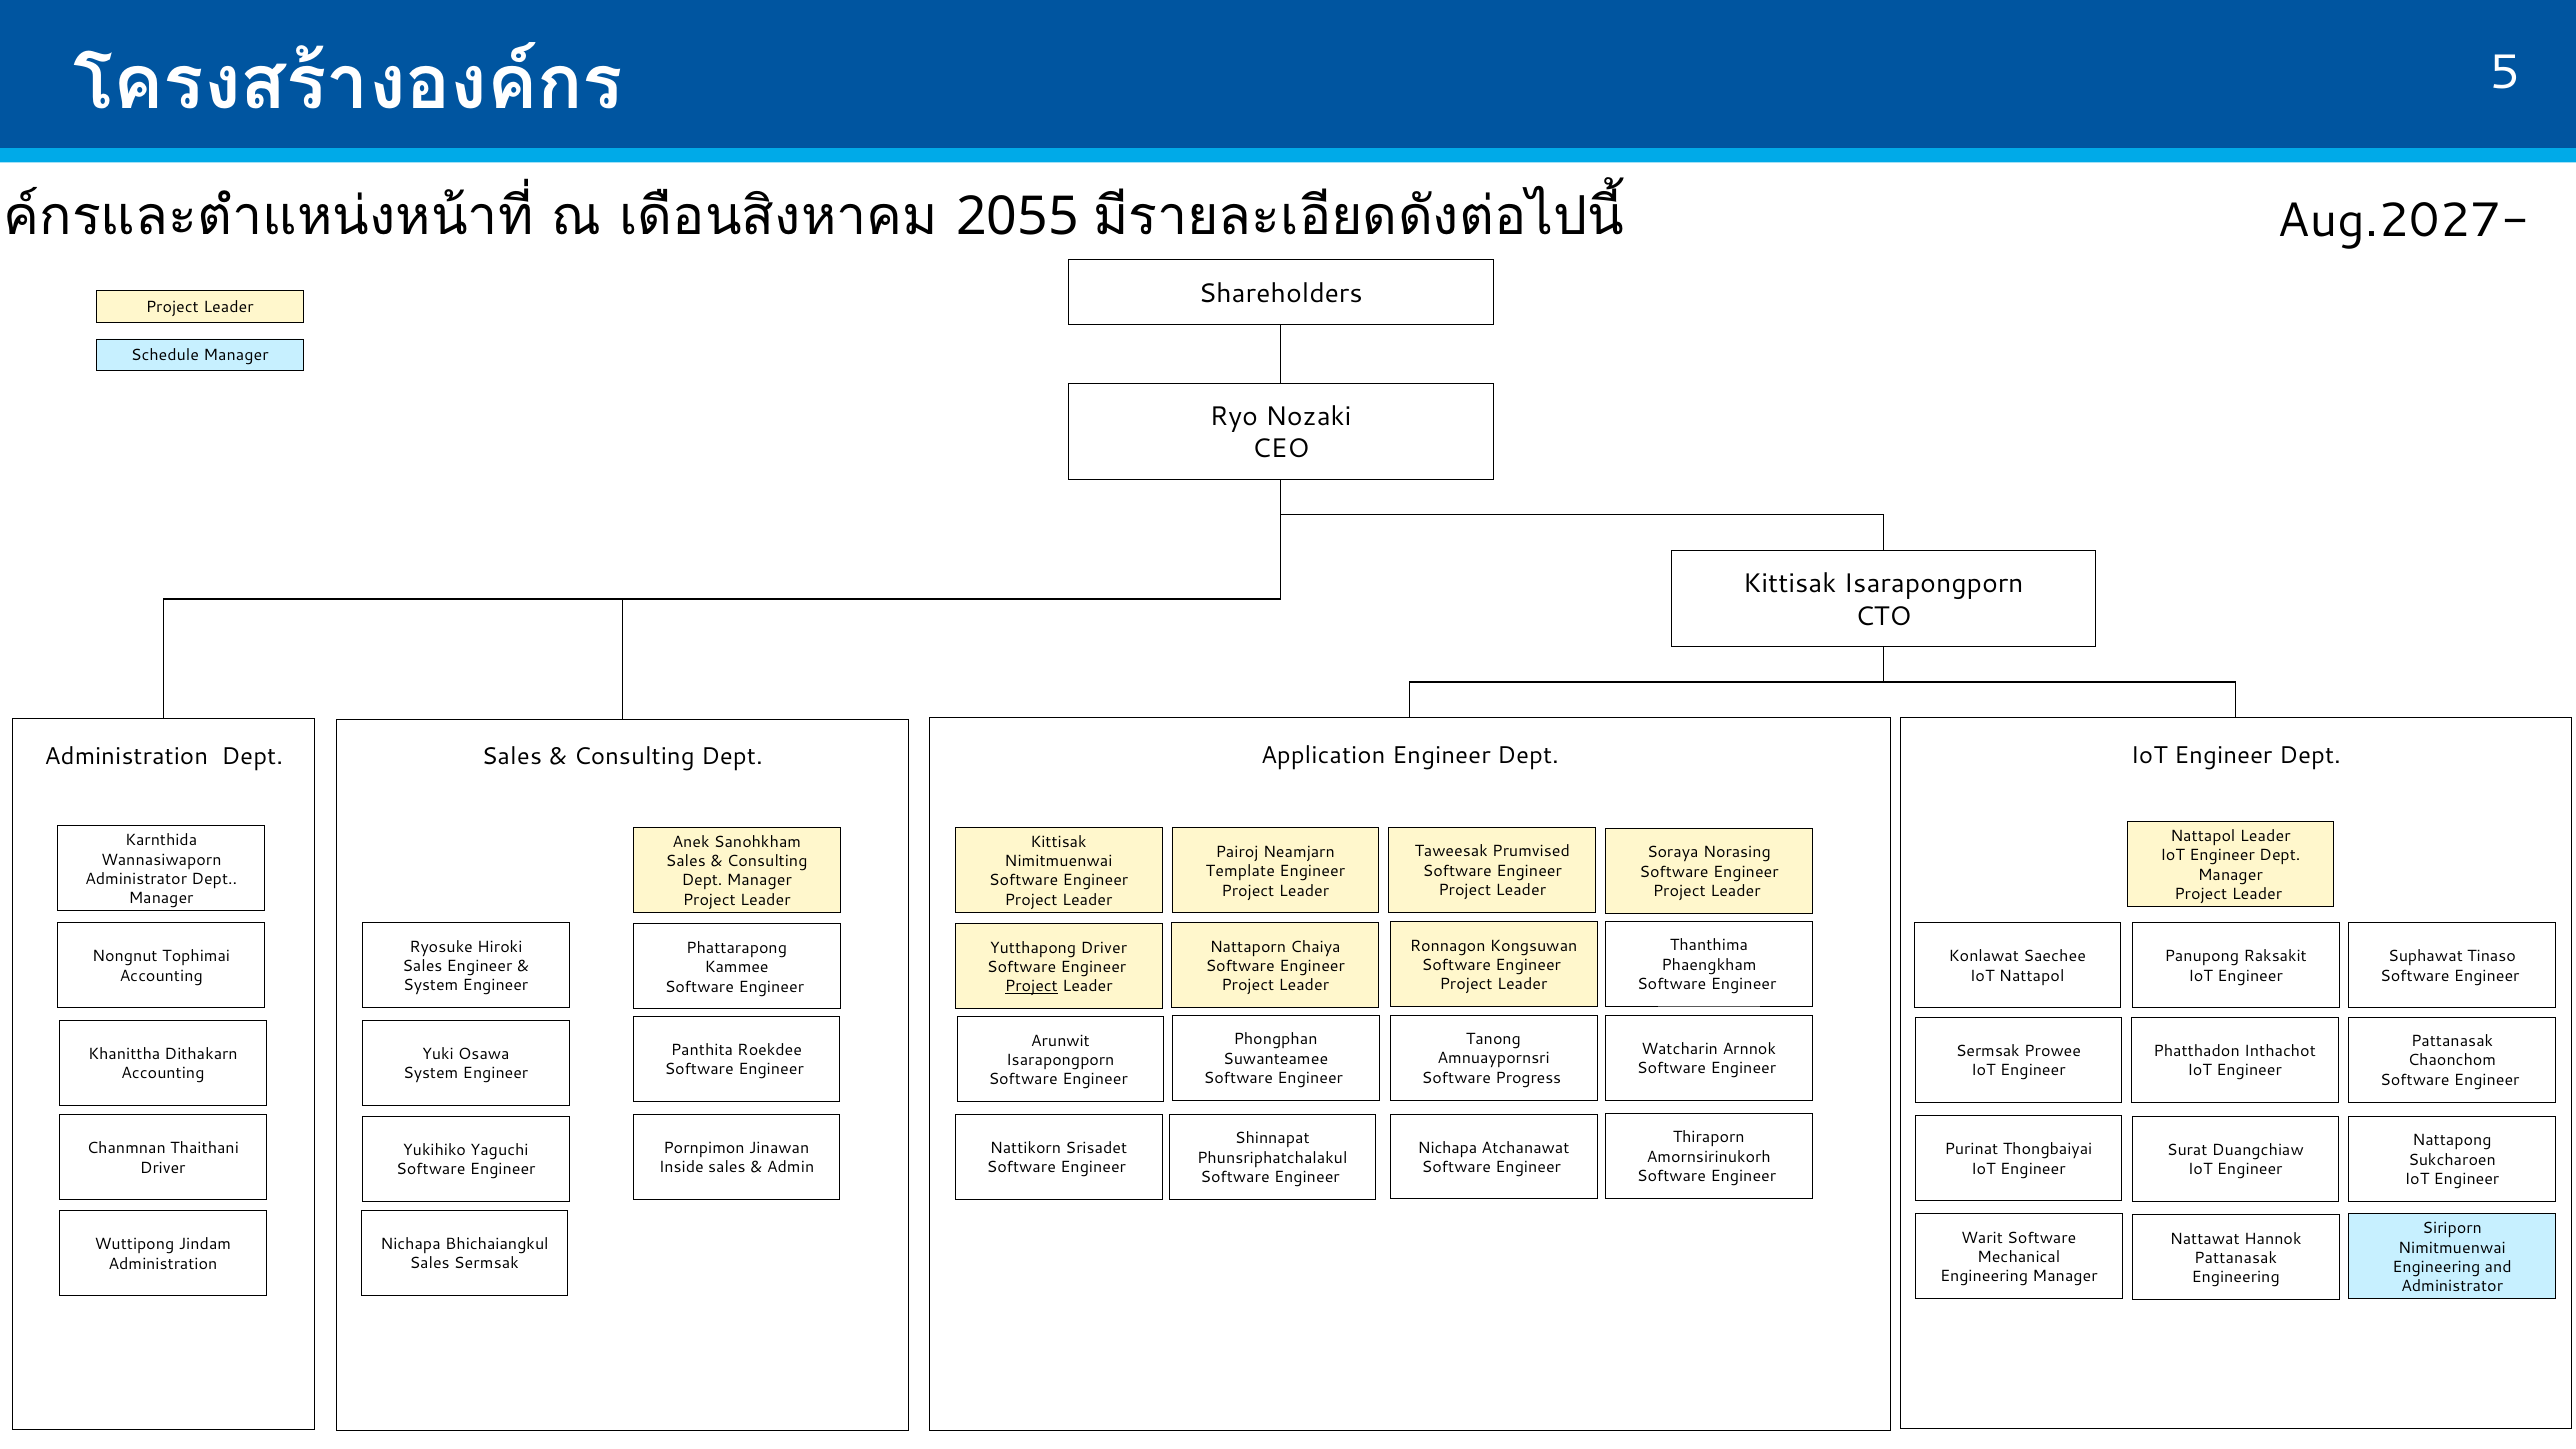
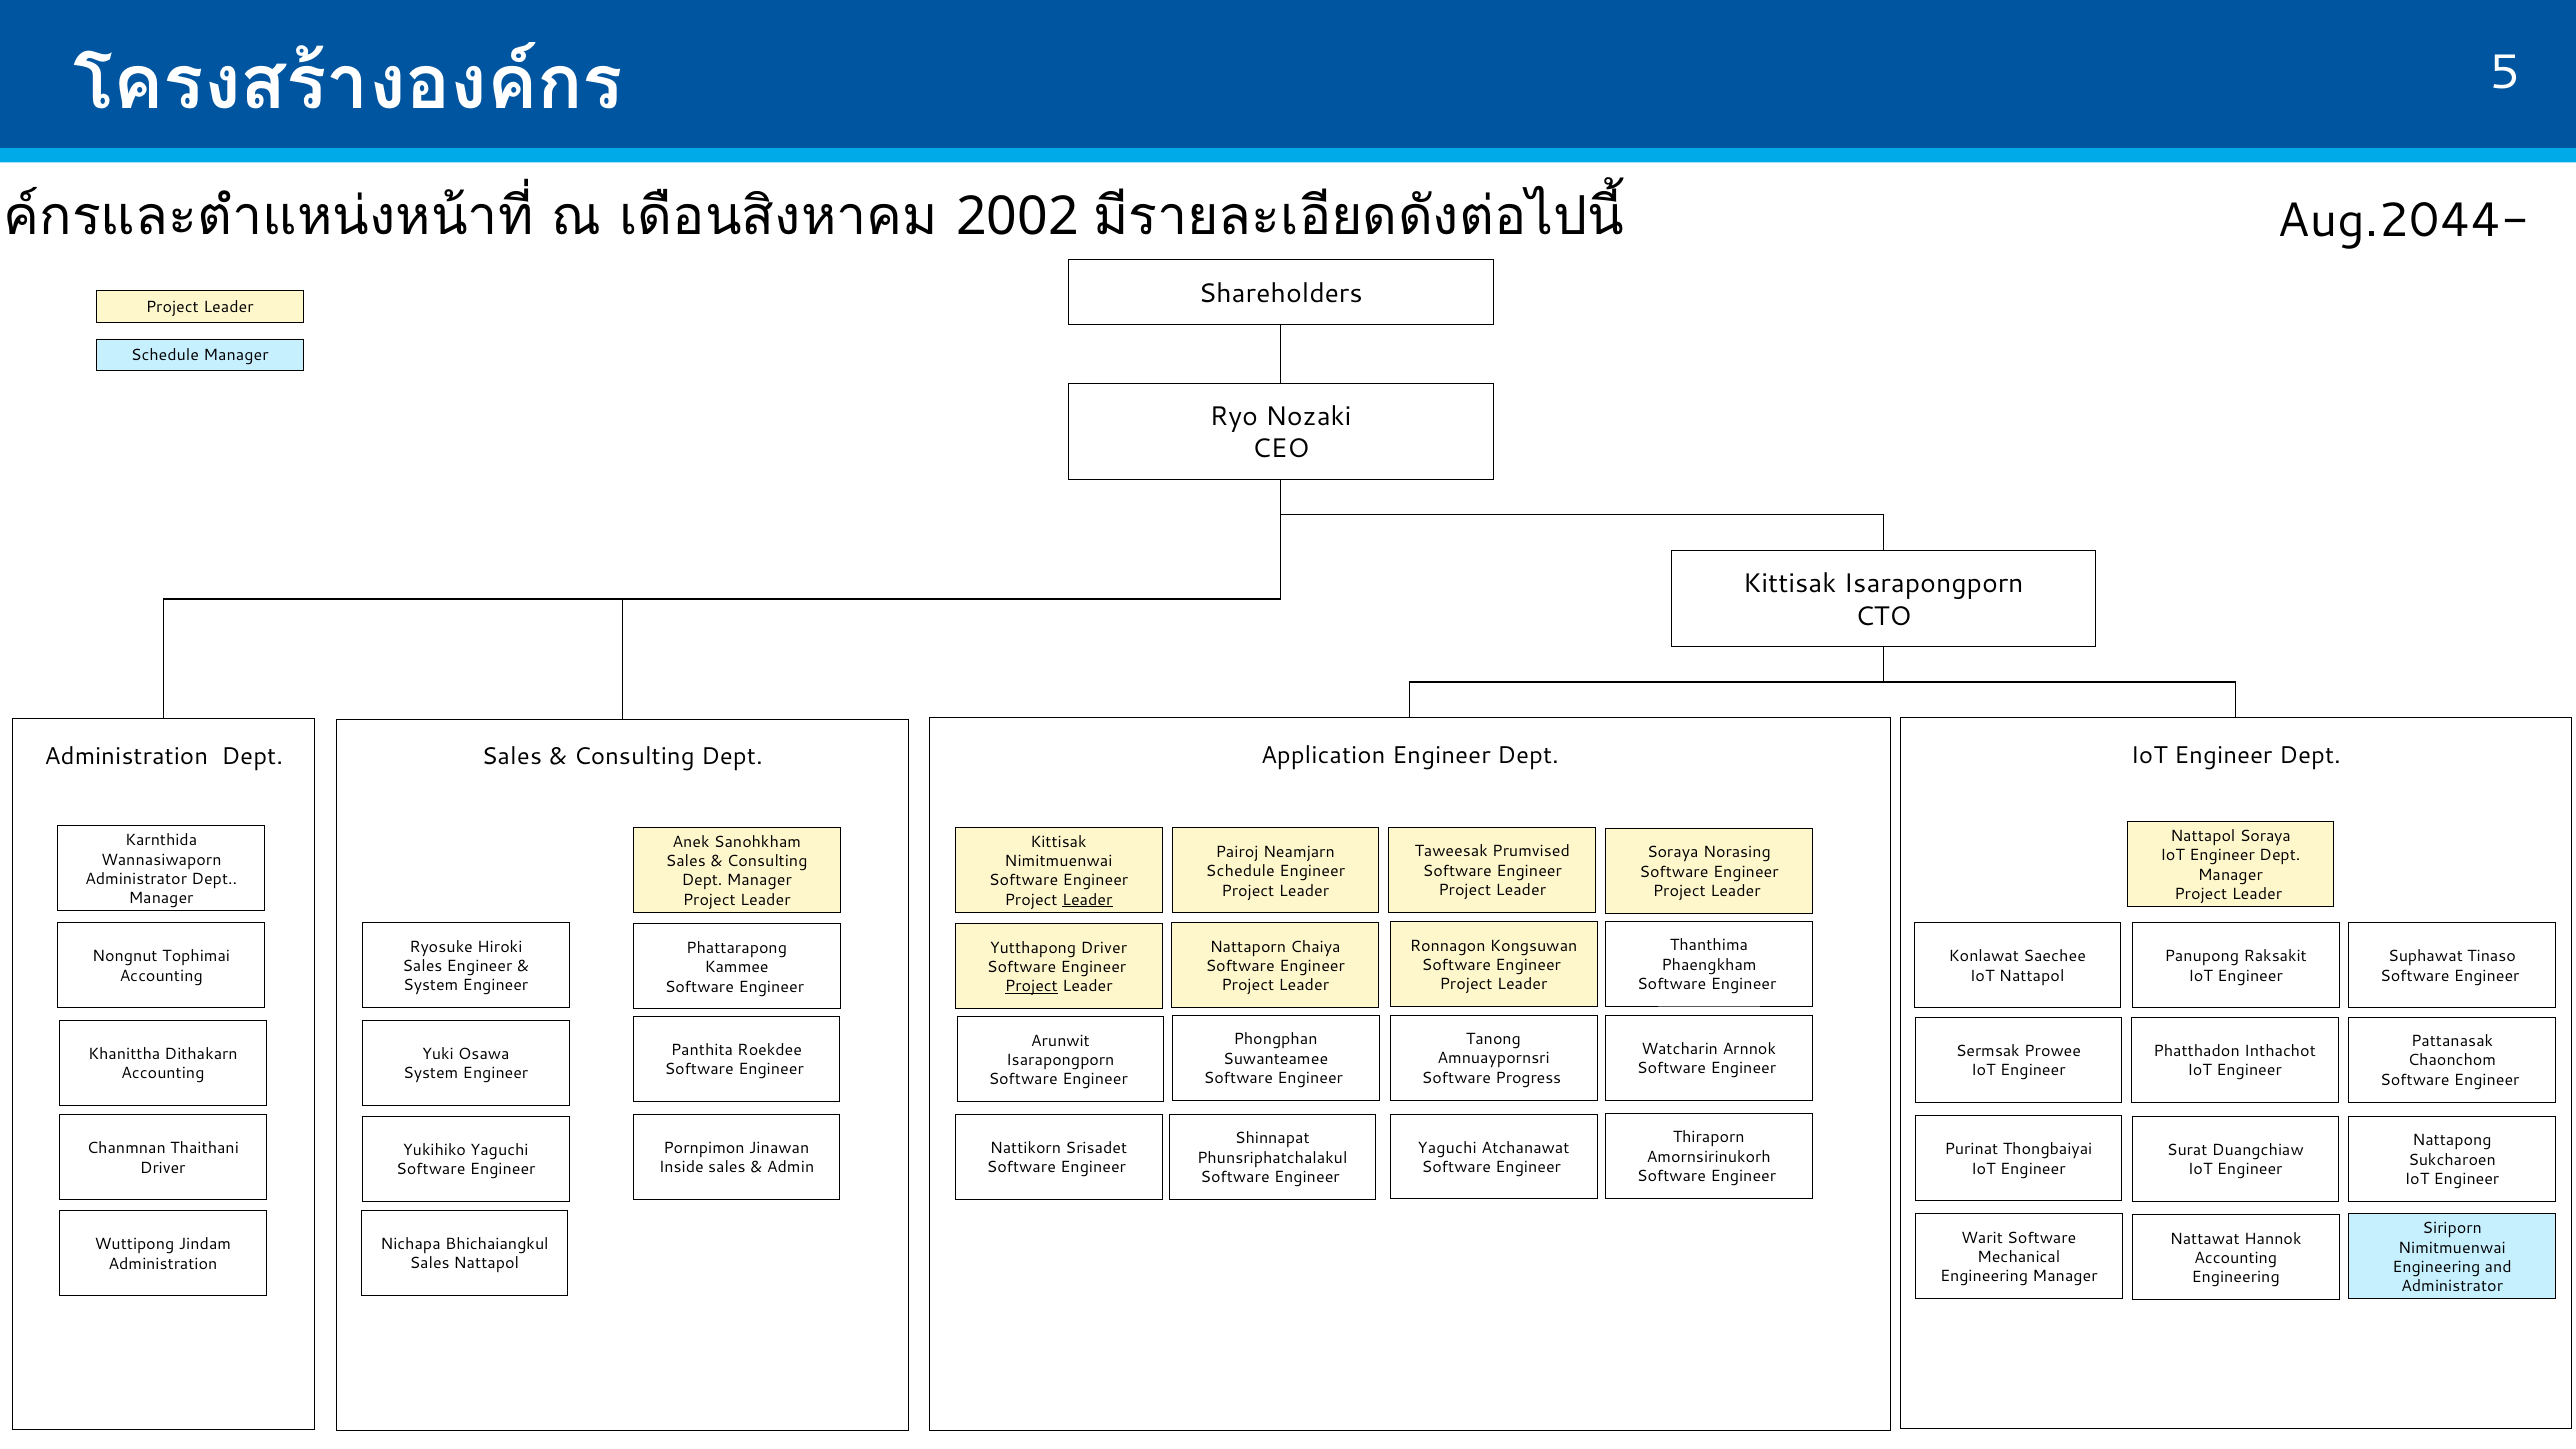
Aug.2027-: Aug.2027- -> Aug.2044-
2055: 2055 -> 2002
Nattapol Leader: Leader -> Soraya
Template at (1240, 871): Template -> Schedule
Leader at (1087, 900) underline: none -> present
Nichapa at (1447, 1148): Nichapa -> Yaguchi
Pattanasak at (2236, 1258): Pattanasak -> Accounting
Sales Sermsak: Sermsak -> Nattapol
